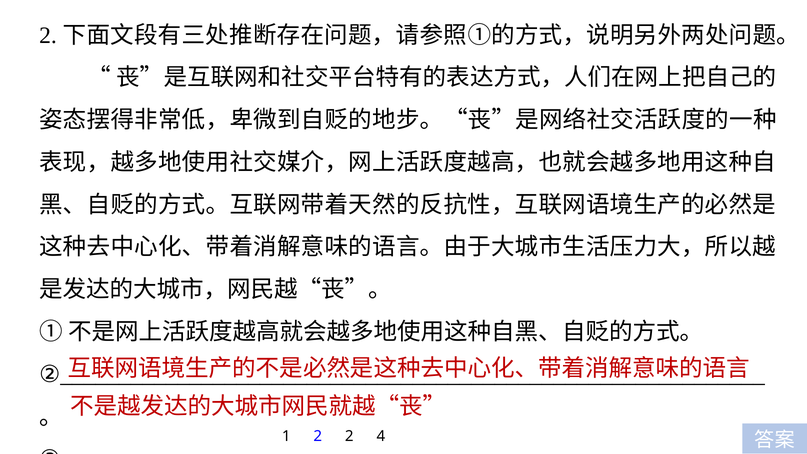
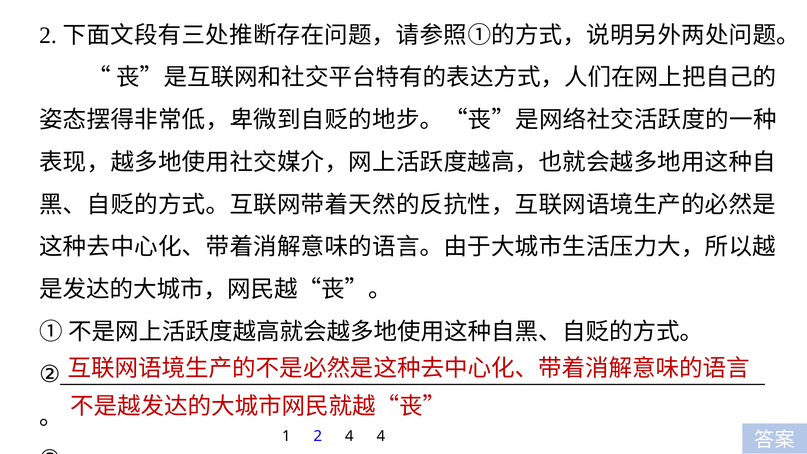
2 2: 2 -> 4
